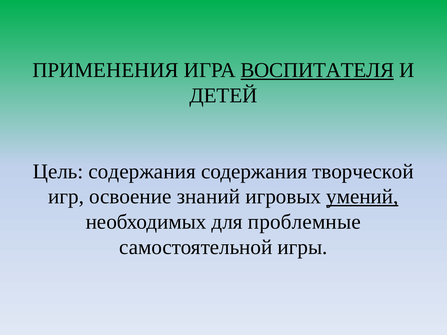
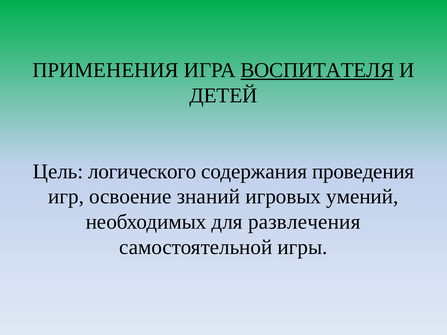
Цель содержания: содержания -> логического
творческой: творческой -> проведения
умений underline: present -> none
проблемные: проблемные -> развлечения
